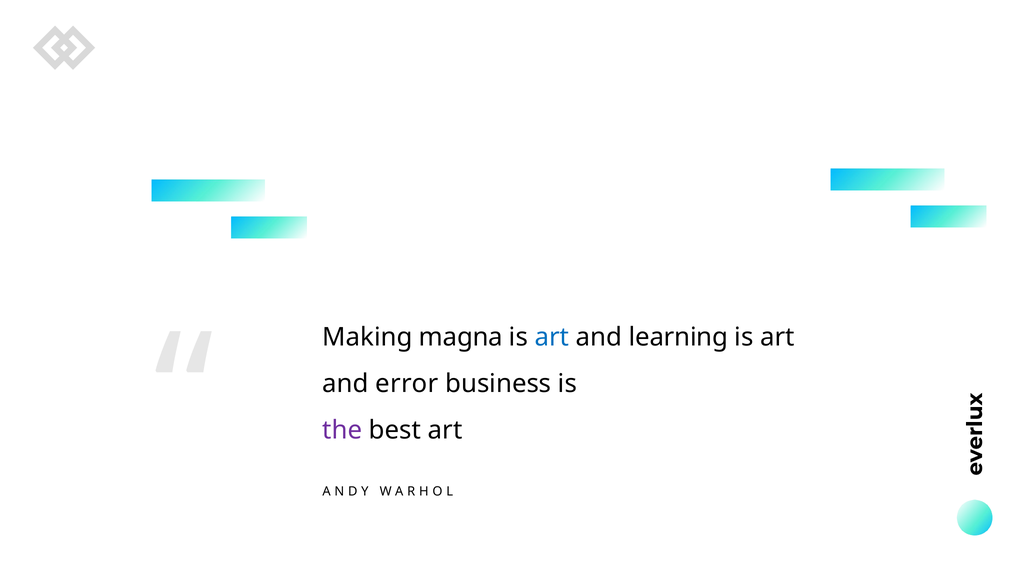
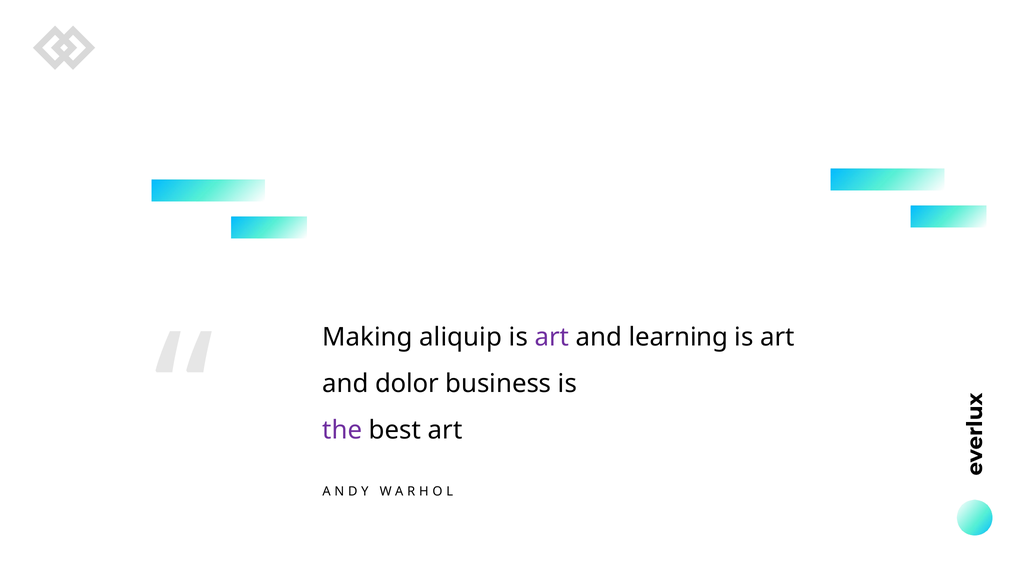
magna: magna -> aliquip
art at (552, 337) colour: blue -> purple
error: error -> dolor
